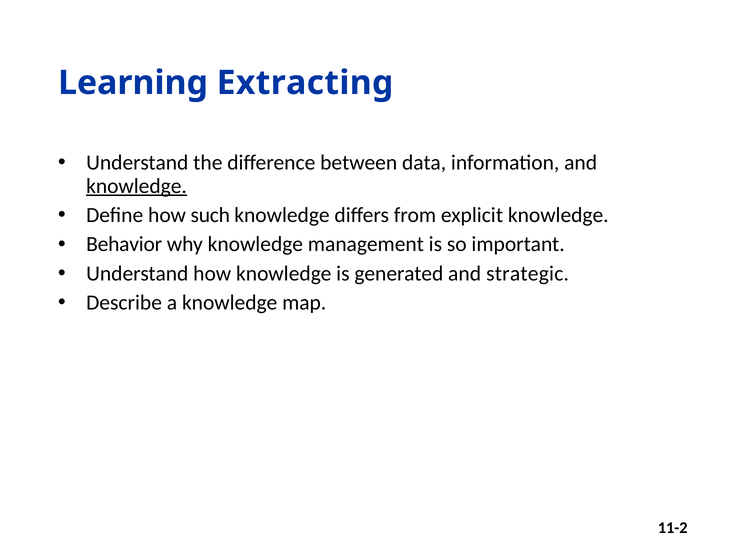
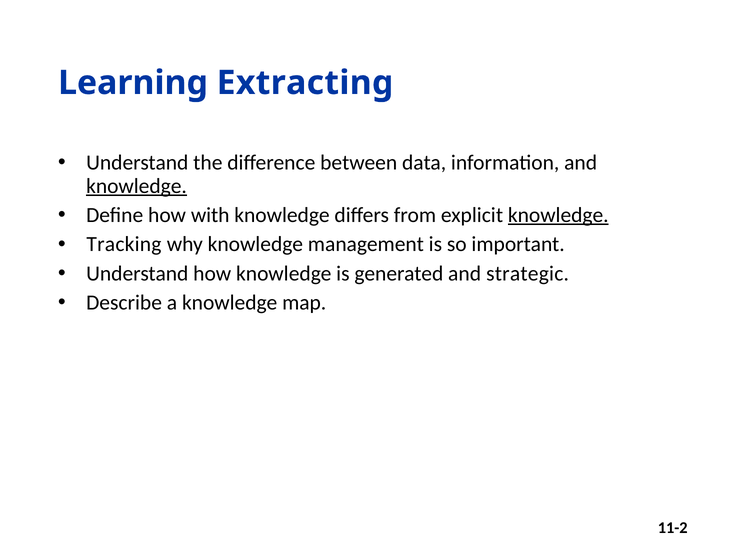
such: such -> with
knowledge at (558, 215) underline: none -> present
Behavior: Behavior -> Tracking
